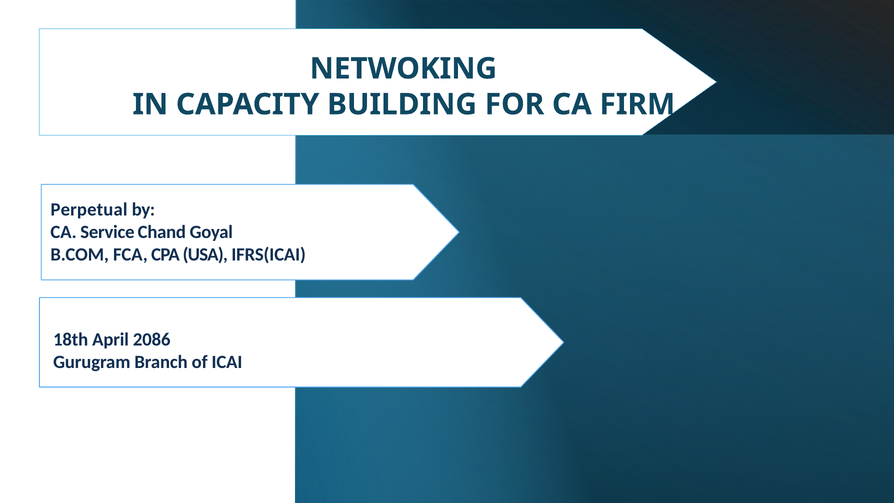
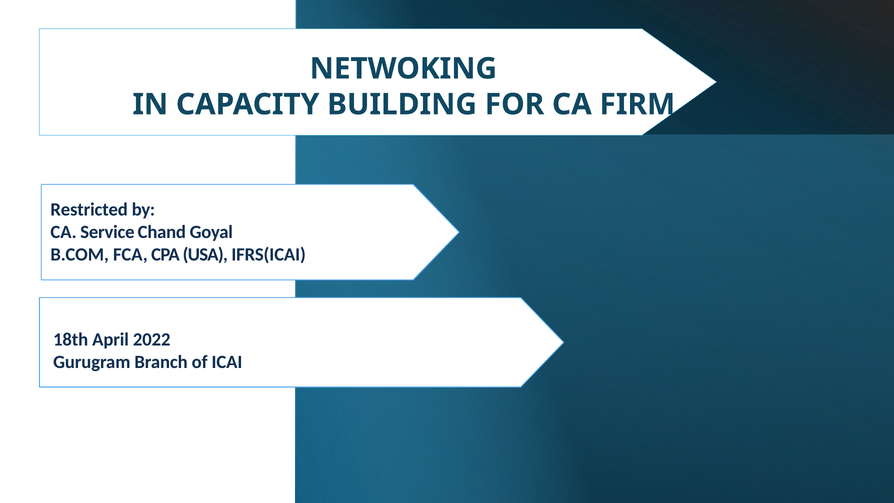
Perpetual: Perpetual -> Restricted
2086: 2086 -> 2022
